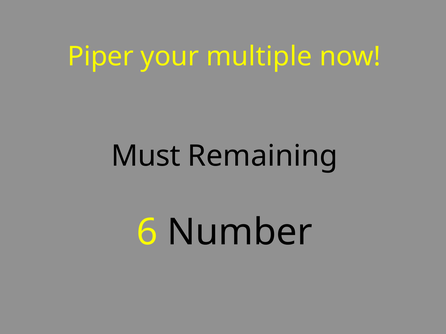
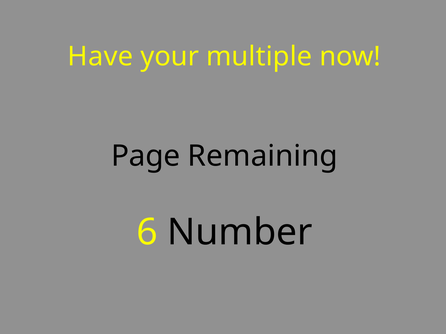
Piper: Piper -> Have
Must: Must -> Page
